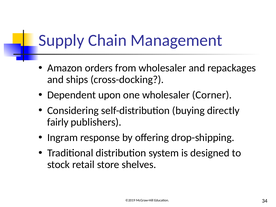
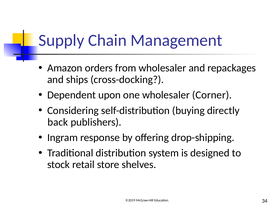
fairly: fairly -> back
